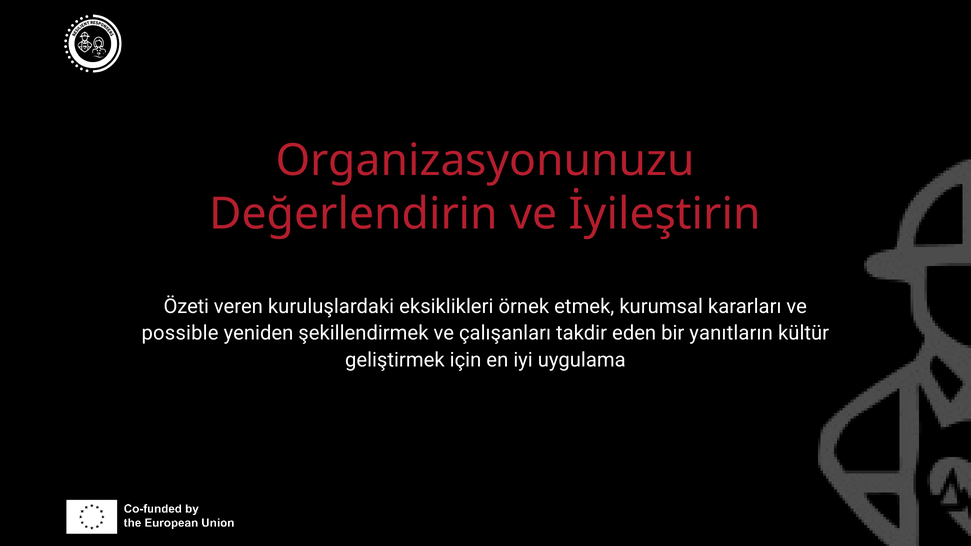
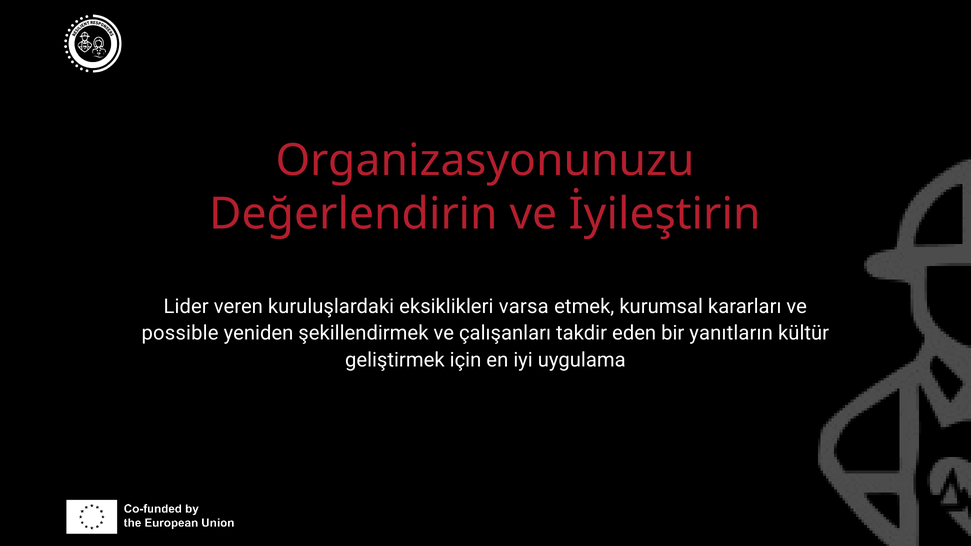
Özeti: Özeti -> Lider
örnek: örnek -> varsa
